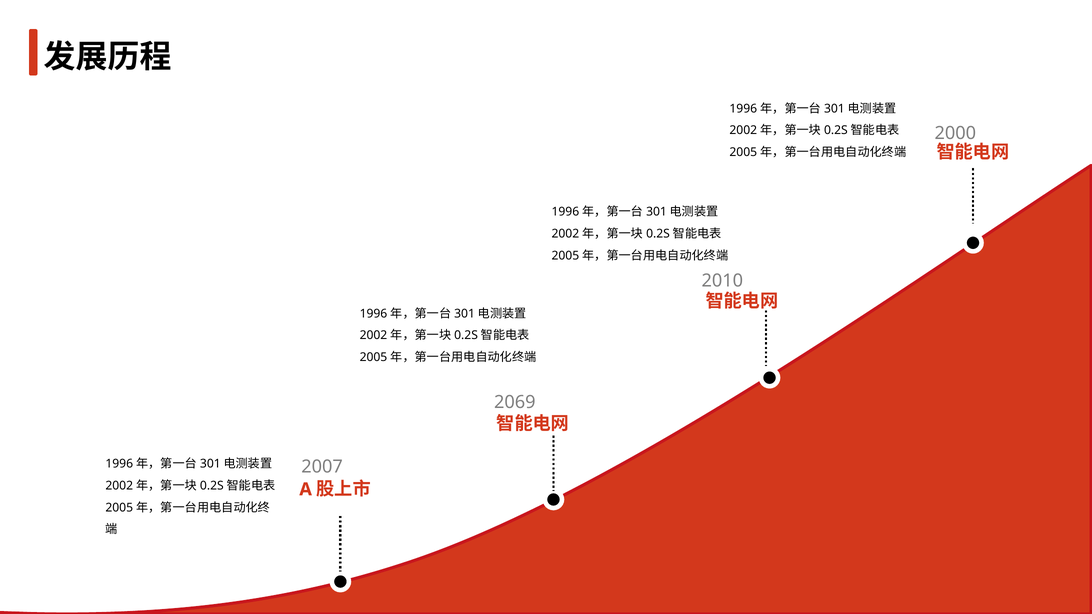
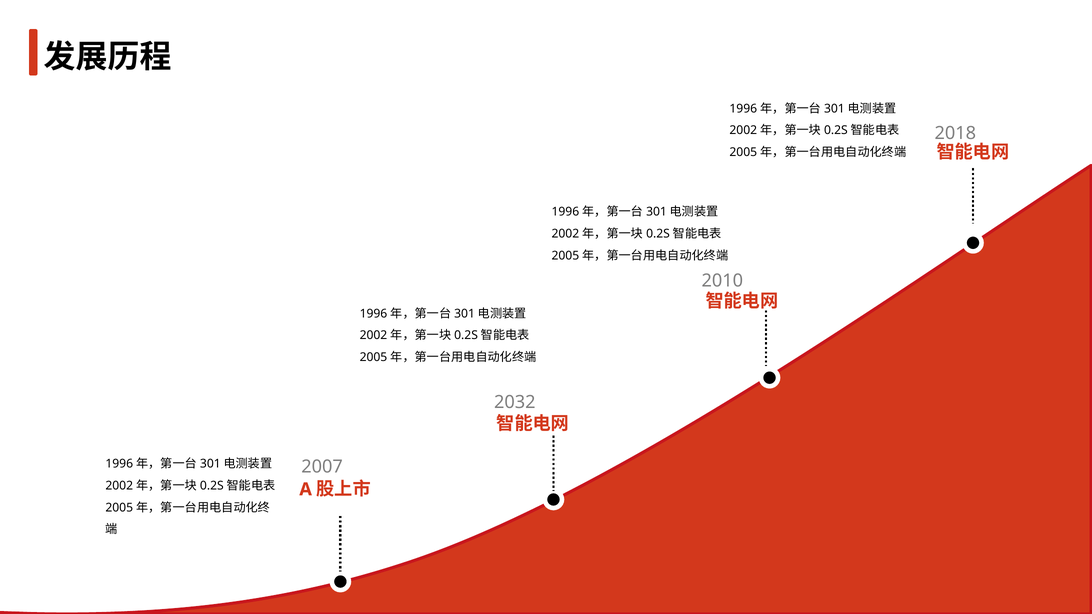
2000: 2000 -> 2018
2069: 2069 -> 2032
